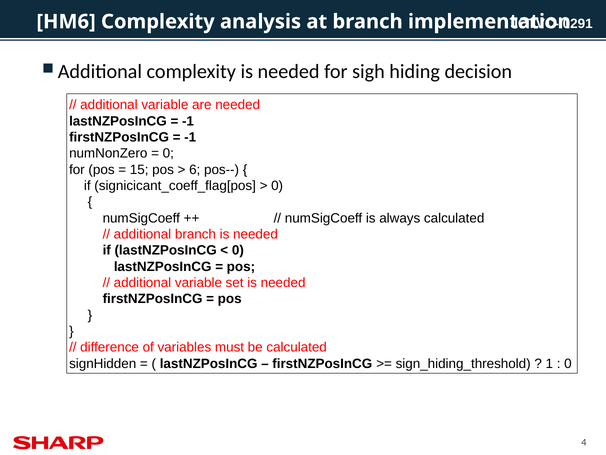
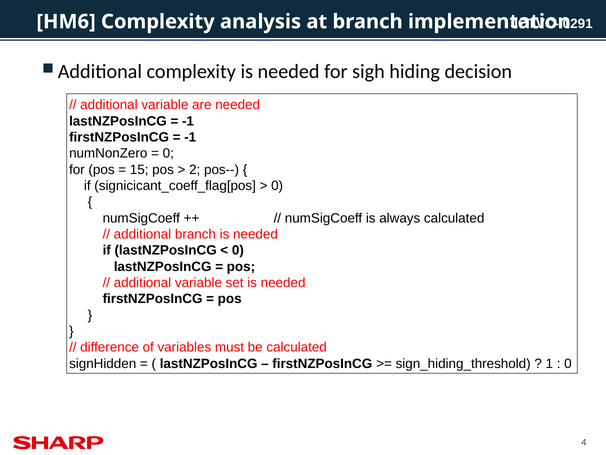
6: 6 -> 2
